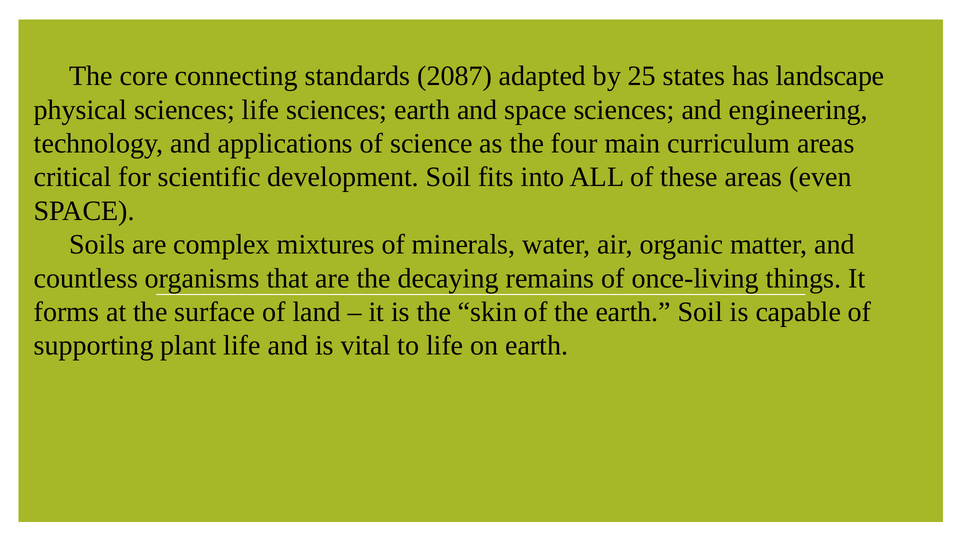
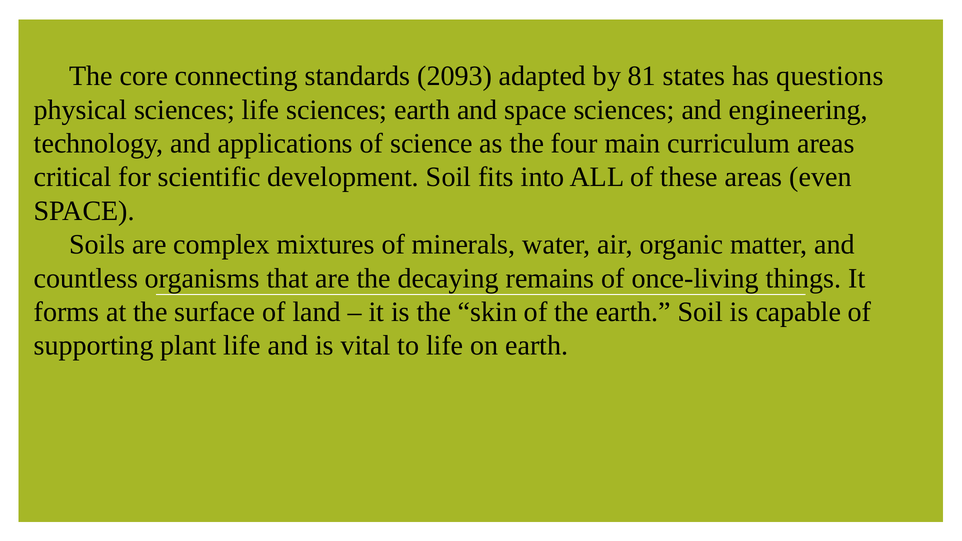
2087: 2087 -> 2093
25: 25 -> 81
landscape: landscape -> questions
